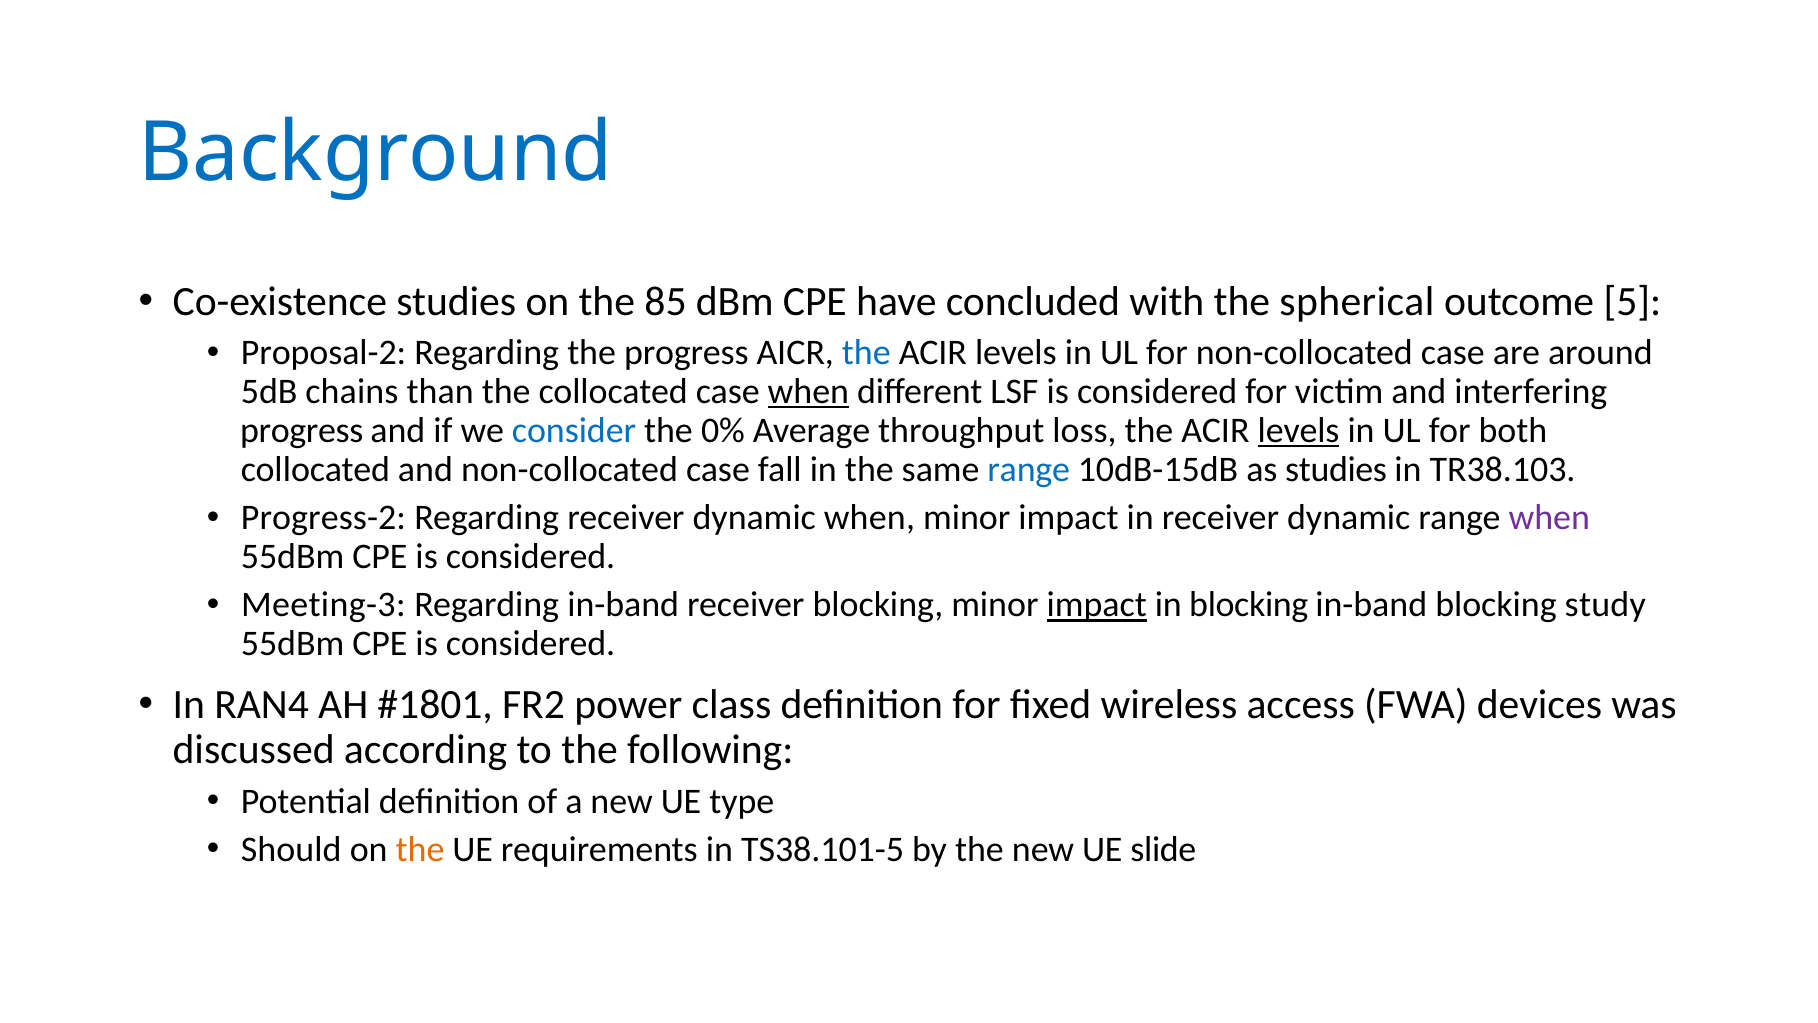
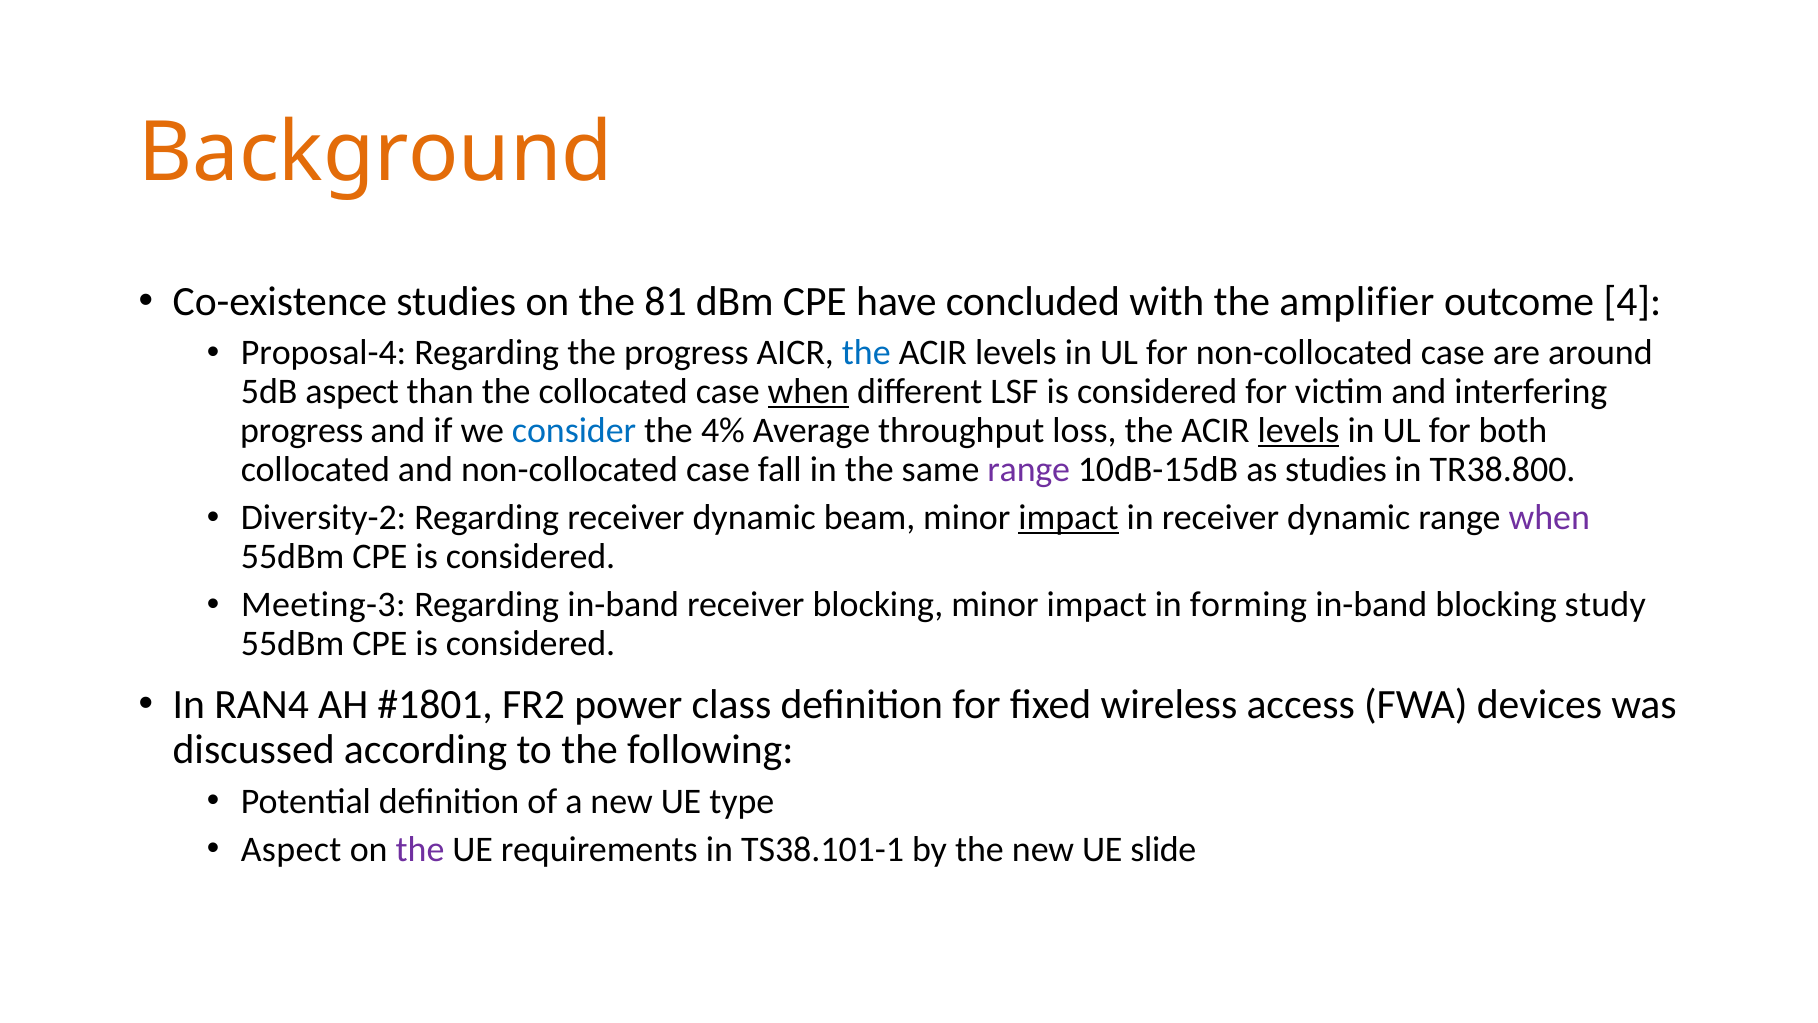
Background colour: blue -> orange
85: 85 -> 81
spherical: spherical -> amplifier
5: 5 -> 4
Proposal-2: Proposal-2 -> Proposal-4
5dB chains: chains -> aspect
0%: 0% -> 4%
range at (1029, 469) colour: blue -> purple
TR38.103: TR38.103 -> TR38.800
Progress-2: Progress-2 -> Diversity-2
dynamic when: when -> beam
impact at (1068, 518) underline: none -> present
impact at (1097, 605) underline: present -> none
in blocking: blocking -> forming
Should at (291, 849): Should -> Aspect
the at (420, 849) colour: orange -> purple
TS38.101-5: TS38.101-5 -> TS38.101-1
